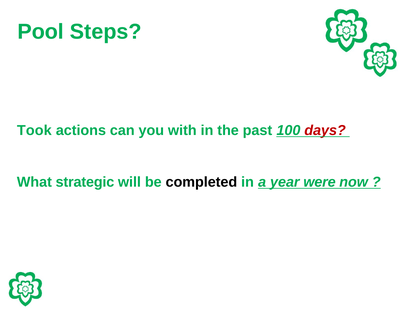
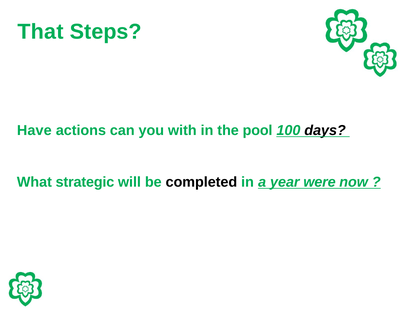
Pool: Pool -> That
Took: Took -> Have
past: past -> pool
days colour: red -> black
